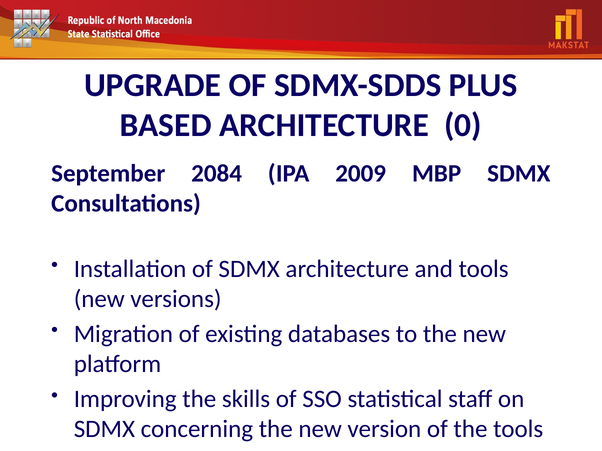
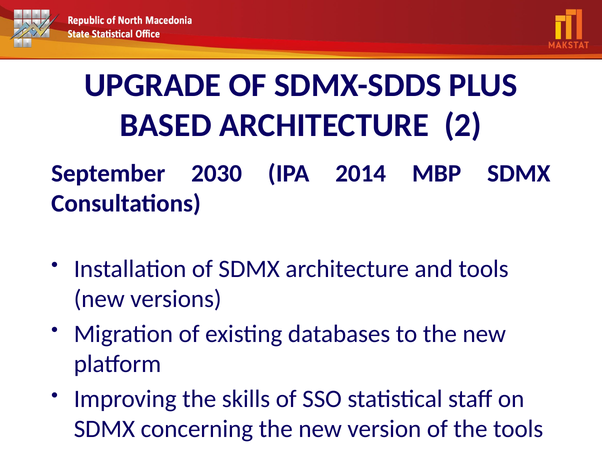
0: 0 -> 2
2084: 2084 -> 2030
2009: 2009 -> 2014
